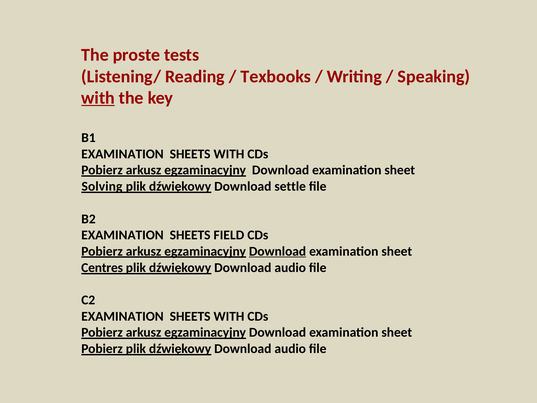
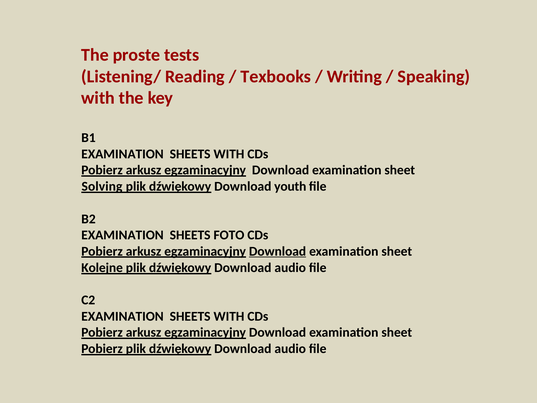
with at (98, 98) underline: present -> none
settle: settle -> youth
FIELD: FIELD -> FOTO
Centres: Centres -> Kolejne
